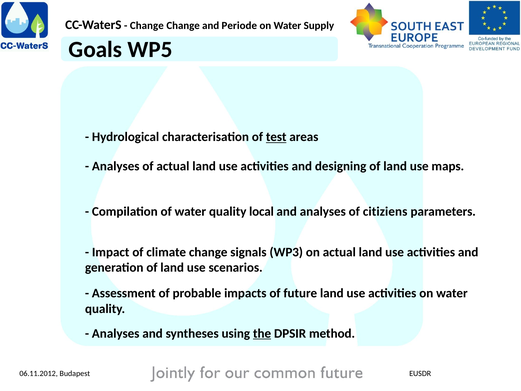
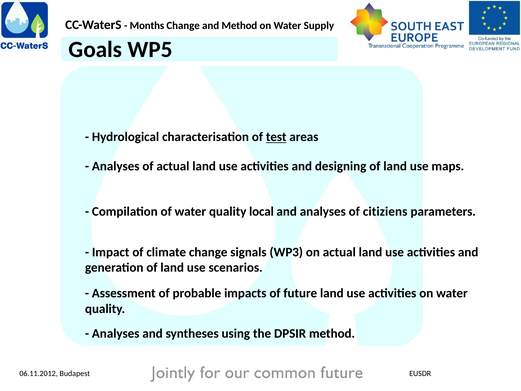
Change at (147, 25): Change -> Months
and Periode: Periode -> Method
the underline: present -> none
